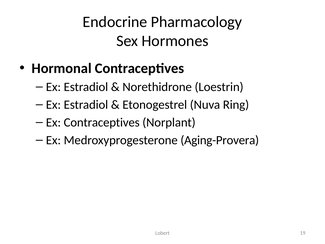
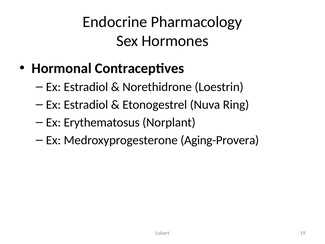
Ex Contraceptives: Contraceptives -> Erythematosus
